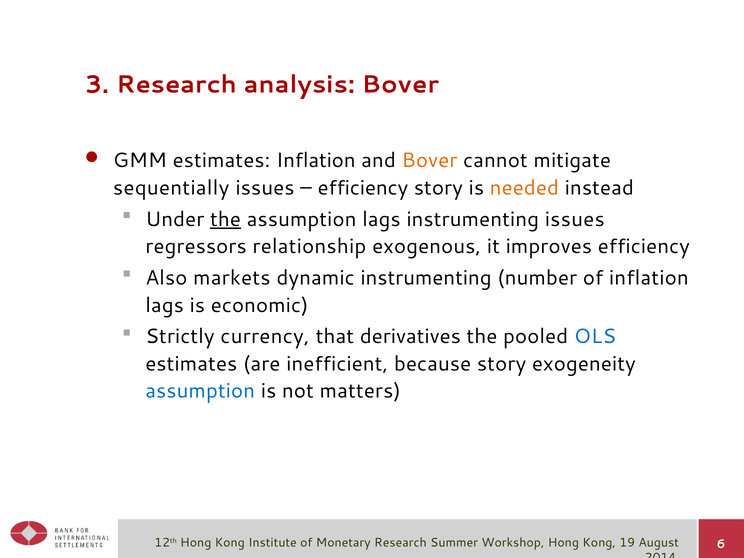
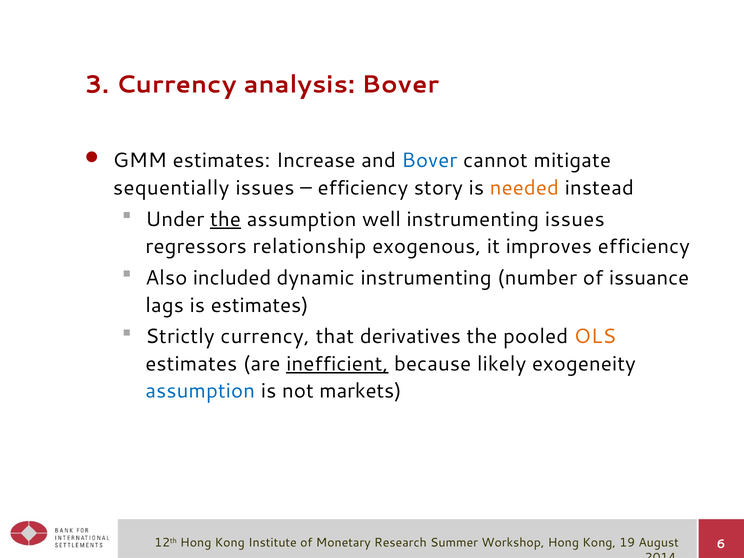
3 Research: Research -> Currency
estimates Inflation: Inflation -> Increase
Bover at (429, 161) colour: orange -> blue
assumption lags: lags -> well
markets: markets -> included
of inflation: inflation -> issuance
is economic: economic -> estimates
OLS colour: blue -> orange
inefficient underline: none -> present
because story: story -> likely
matters: matters -> markets
